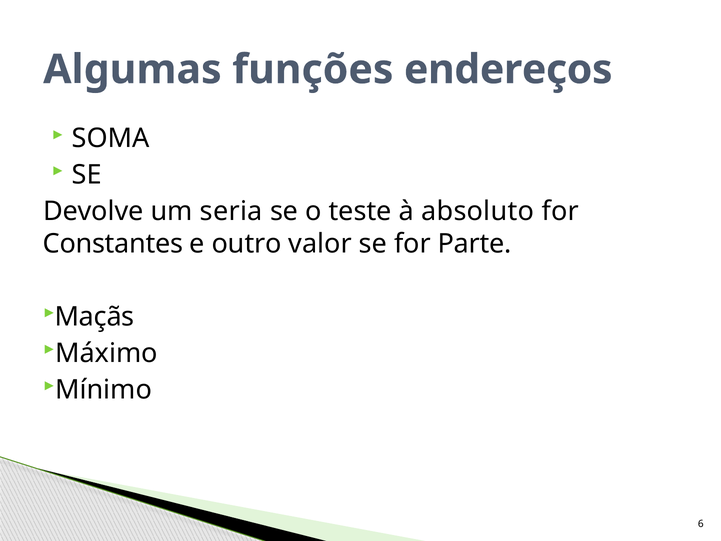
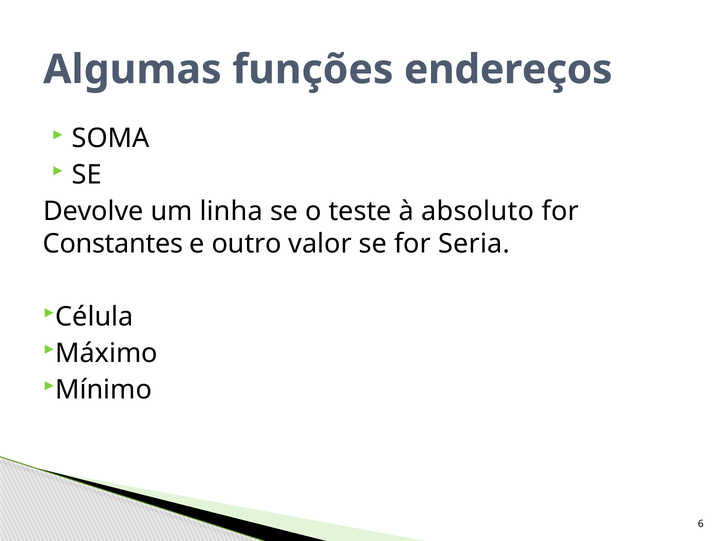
seria: seria -> linha
Parte: Parte -> Seria
Maçãs: Maçãs -> Célula
